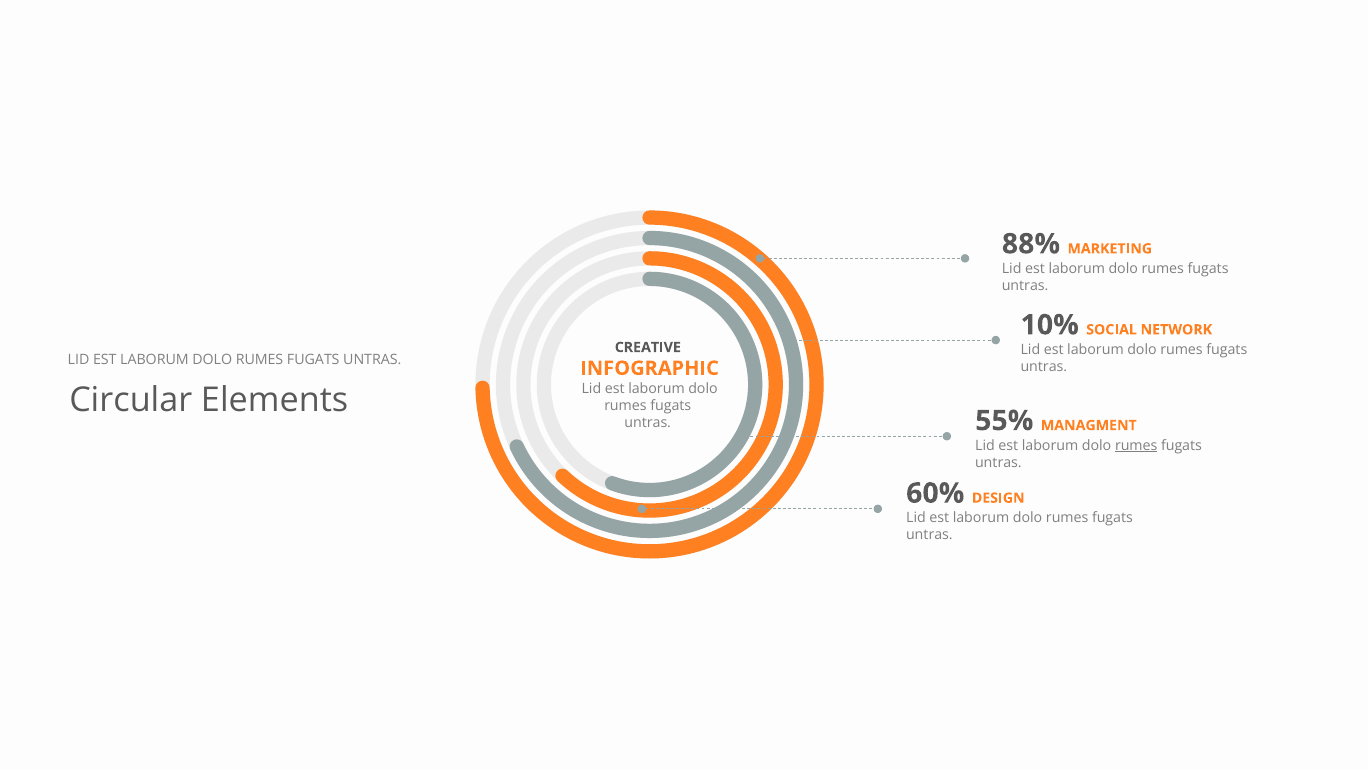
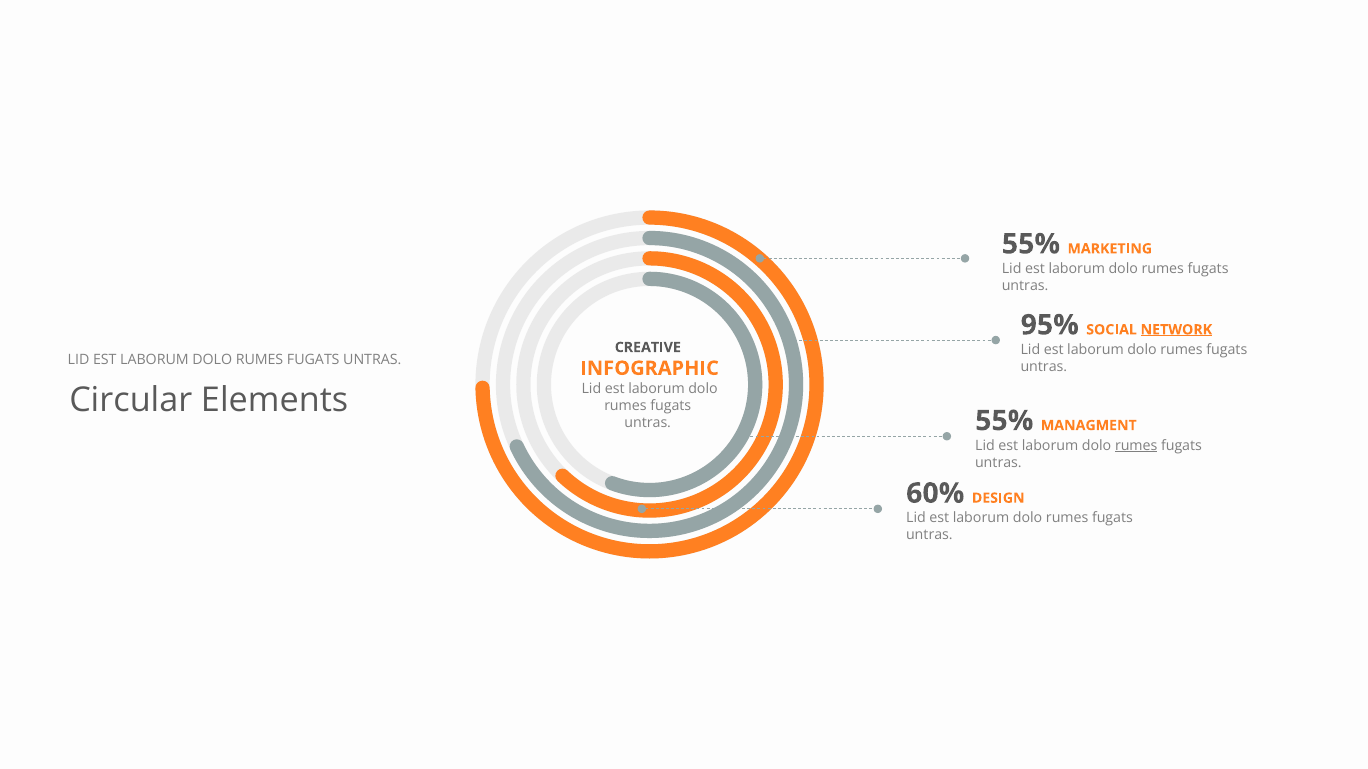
88% at (1031, 244): 88% -> 55%
10%: 10% -> 95%
NETWORK underline: none -> present
